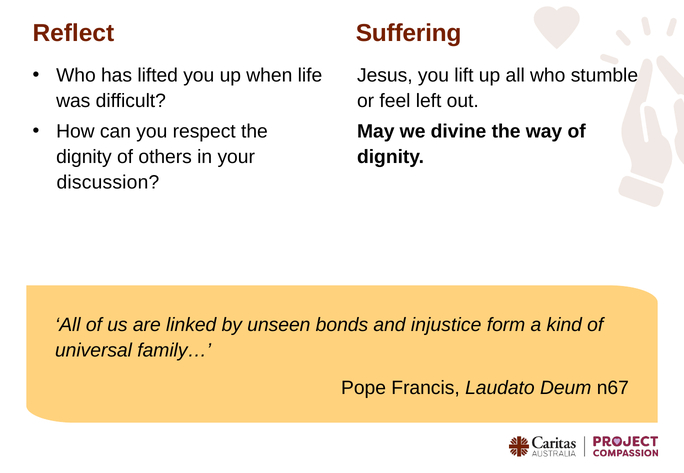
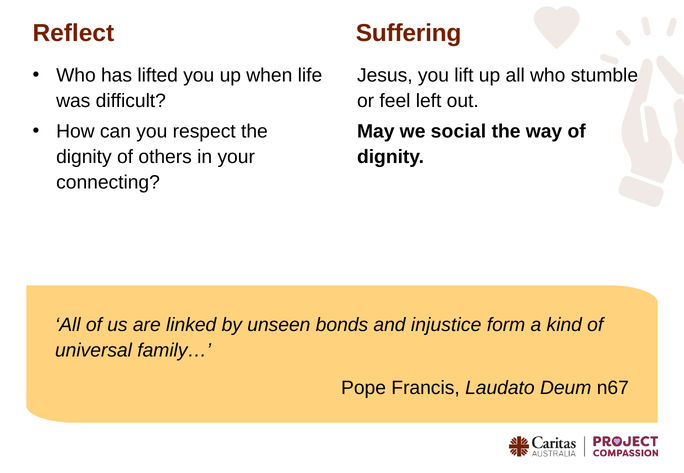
divine: divine -> social
discussion: discussion -> connecting
